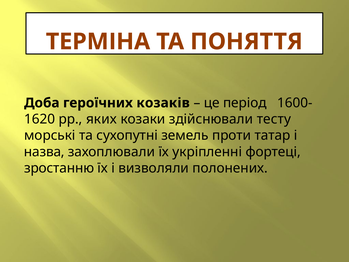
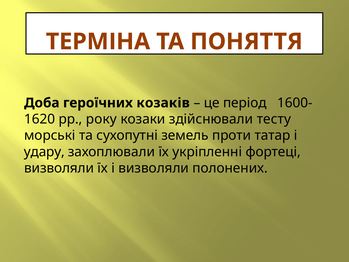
яких: яких -> року
назва: назва -> удару
зростанню at (59, 168): зростанню -> визволяли
